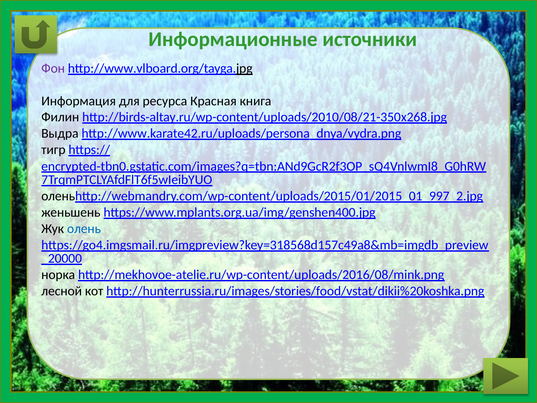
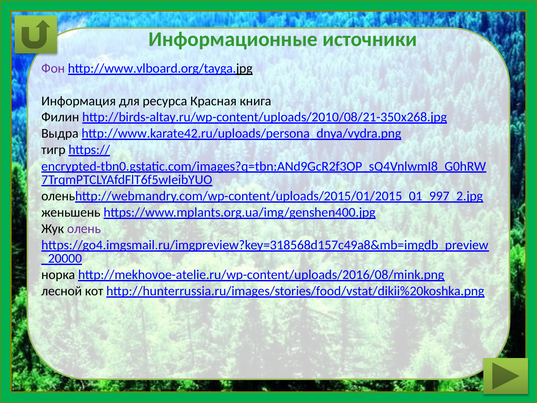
олень colour: blue -> purple
